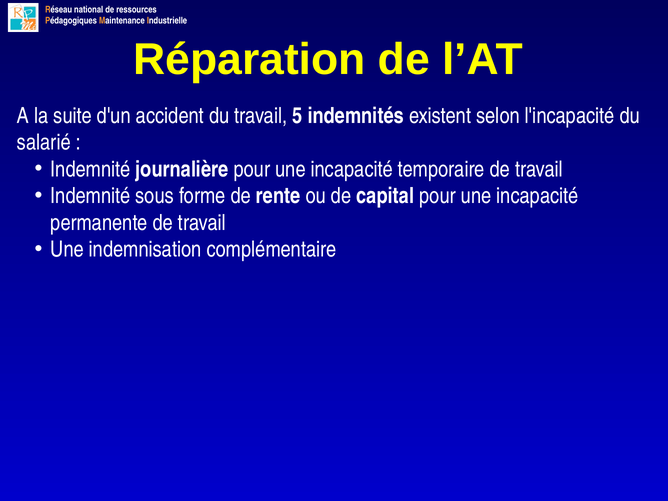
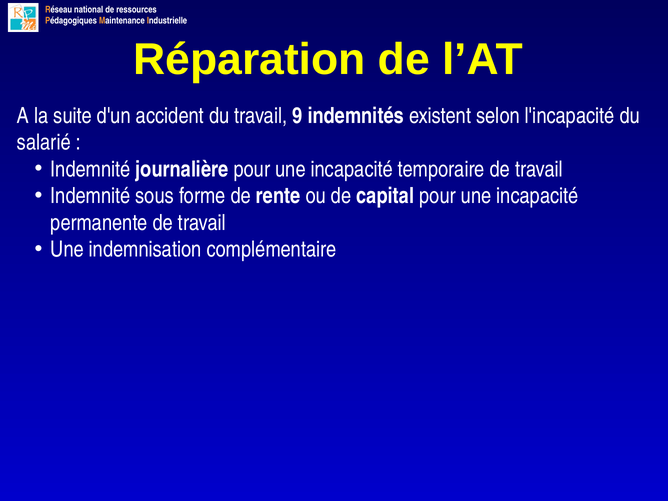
5: 5 -> 9
